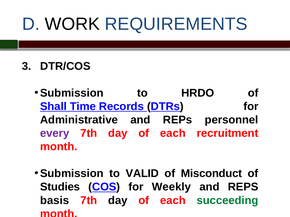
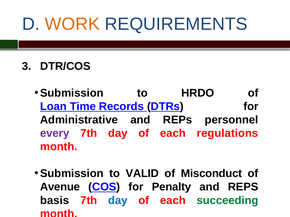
WORK colour: black -> orange
Shall: Shall -> Loan
recruitment: recruitment -> regulations
Studies: Studies -> Avenue
Weekly: Weekly -> Penalty
day at (118, 201) colour: black -> blue
